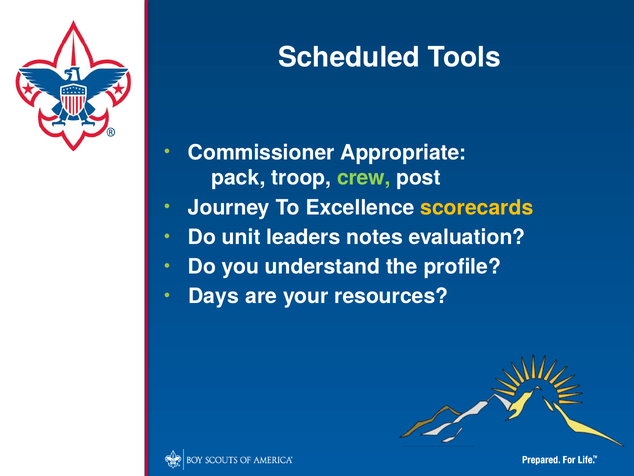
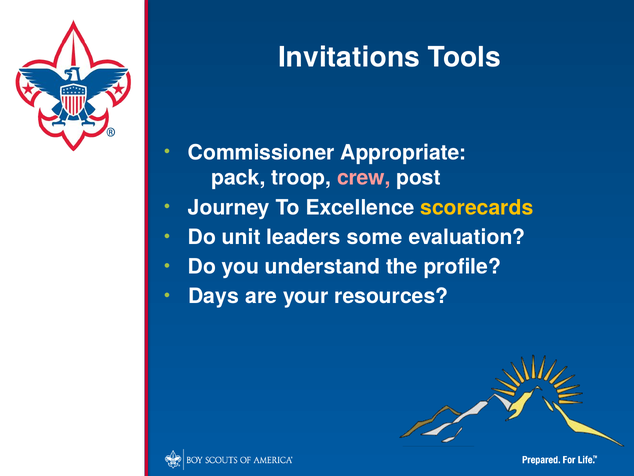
Scheduled: Scheduled -> Invitations
crew colour: light green -> pink
notes: notes -> some
